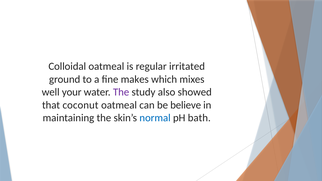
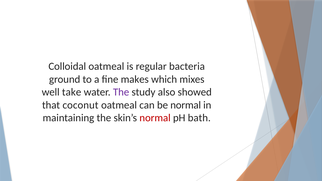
irritated: irritated -> bacteria
your: your -> take
be believe: believe -> normal
normal at (155, 118) colour: blue -> red
